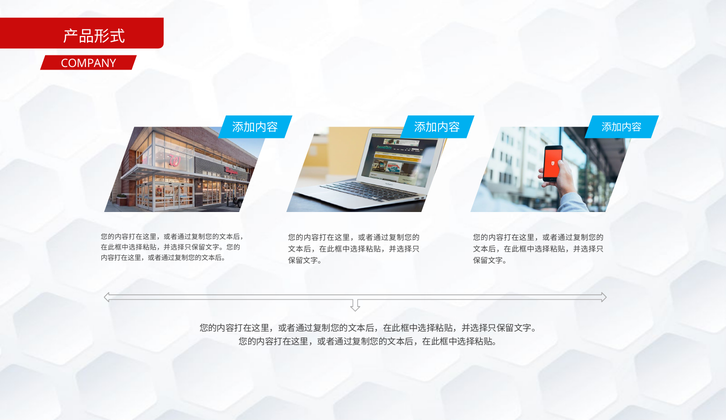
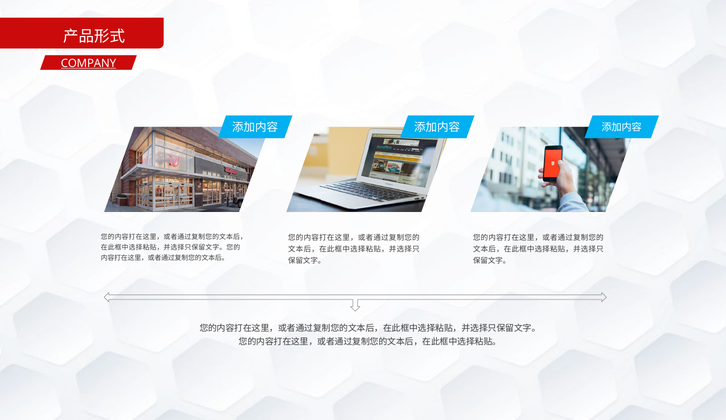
COMPANY underline: none -> present
